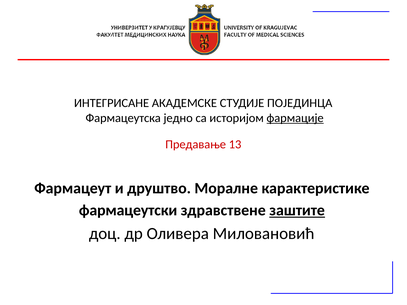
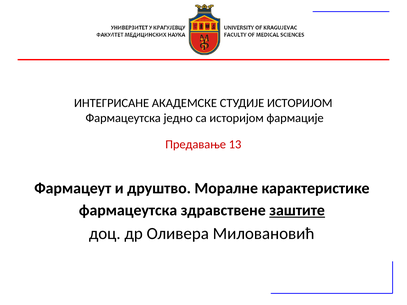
СТУДИЈЕ ПОЈЕДИНЦА: ПОЈЕДИНЦА -> ИСТОРИЈОМ
фармације underline: present -> none
фармацеутски at (128, 211): фармацеутски -> фармацеутска
